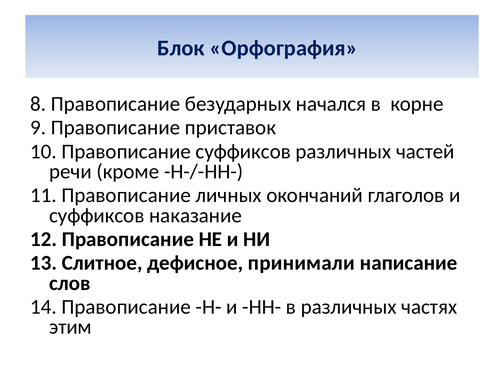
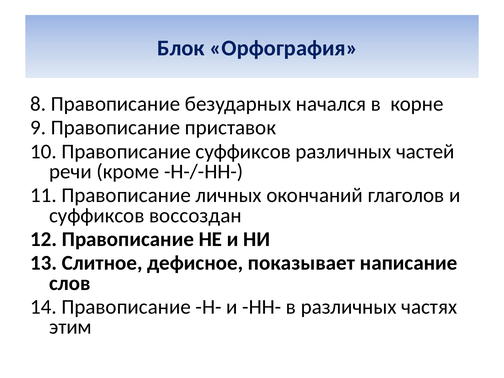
наказание: наказание -> воссоздан
принимали: принимали -> показывает
